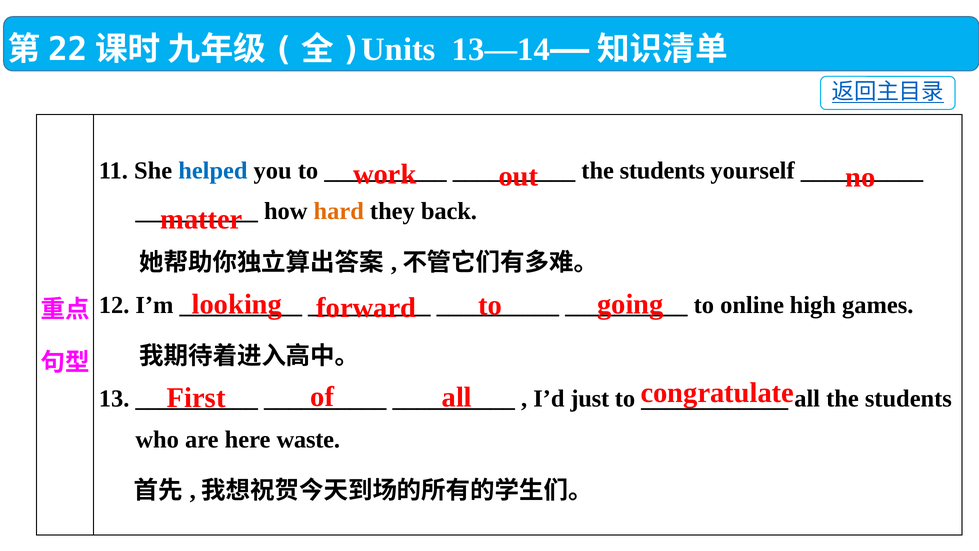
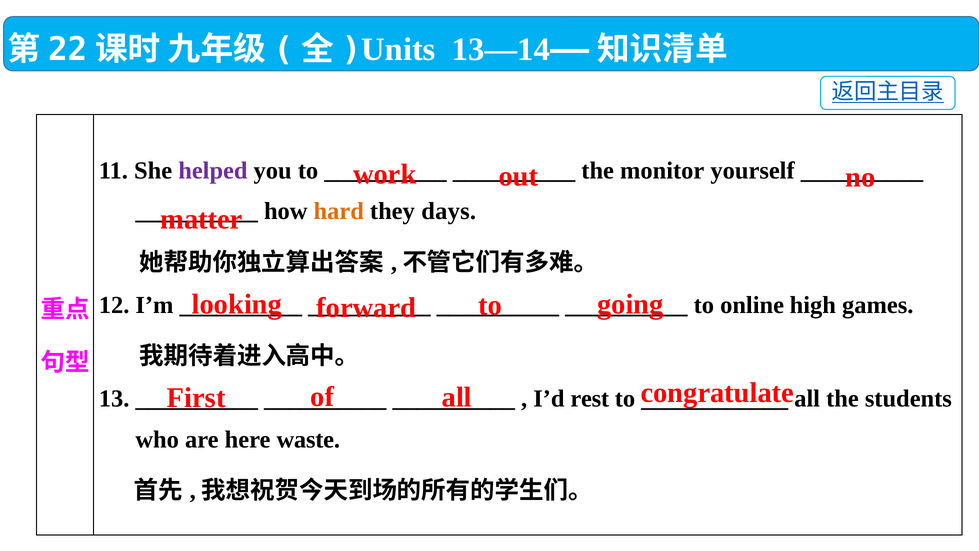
helped colour: blue -> purple
students at (662, 170): students -> monitor
back: back -> days
just: just -> rest
